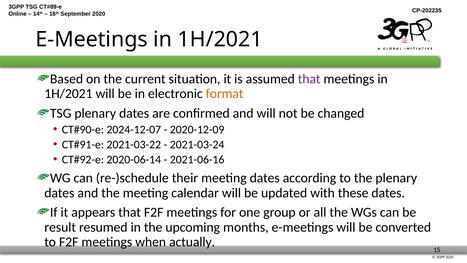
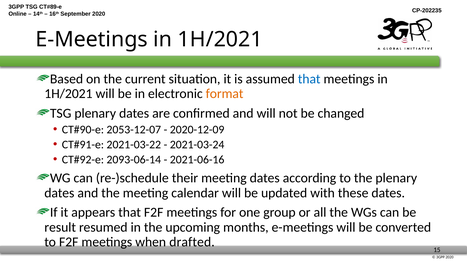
that at (309, 79) colour: purple -> blue
2024-12-07: 2024-12-07 -> 2053-12-07
2020-06-14: 2020-06-14 -> 2093-06-14
actually: actually -> drafted
